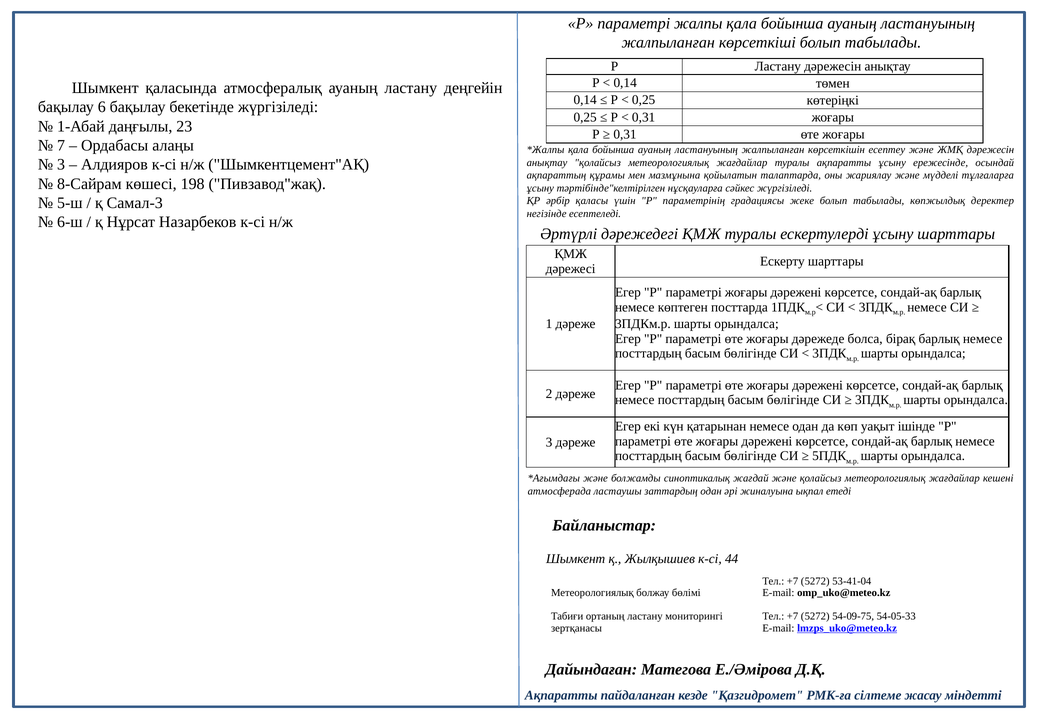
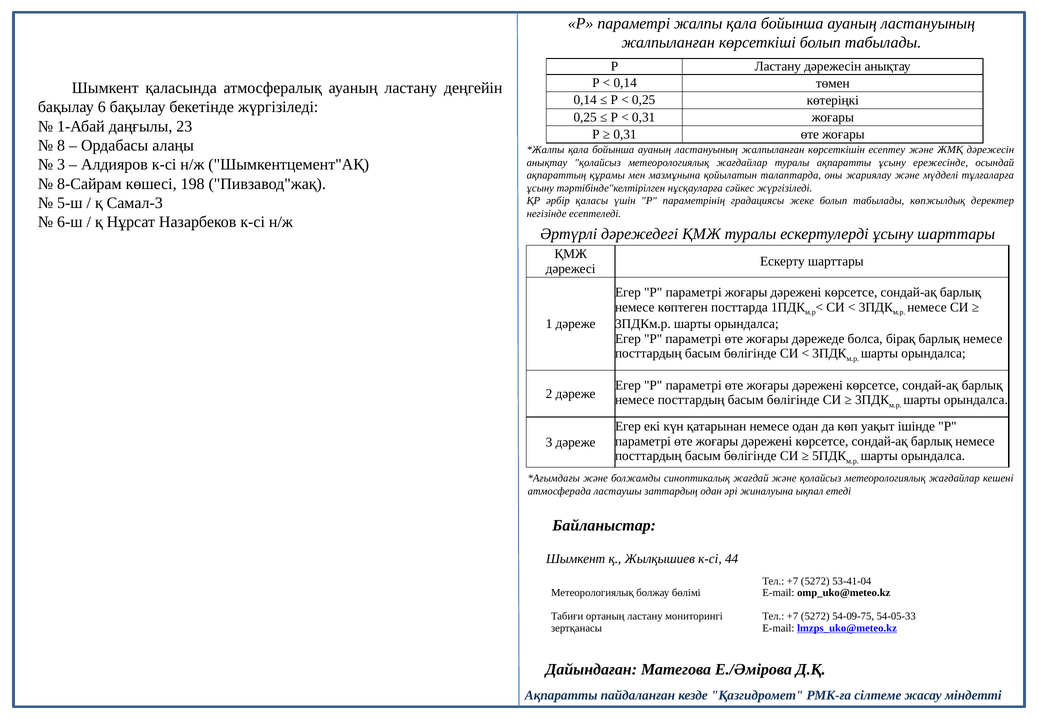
7: 7 -> 8
